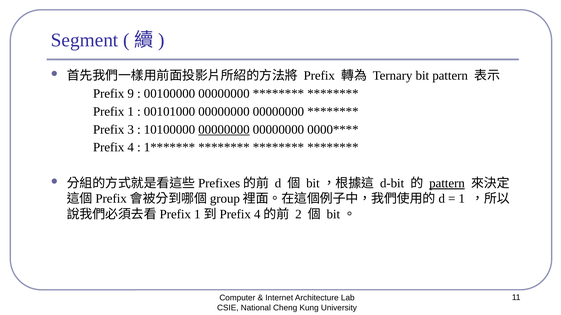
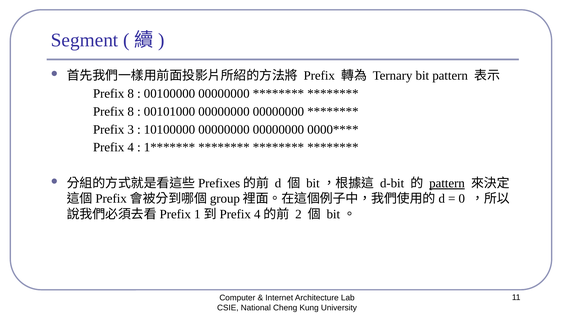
9 at (131, 94): 9 -> 8
1 at (131, 112): 1 -> 8
00000000 at (224, 130) underline: present -> none
1 at (462, 199): 1 -> 0
